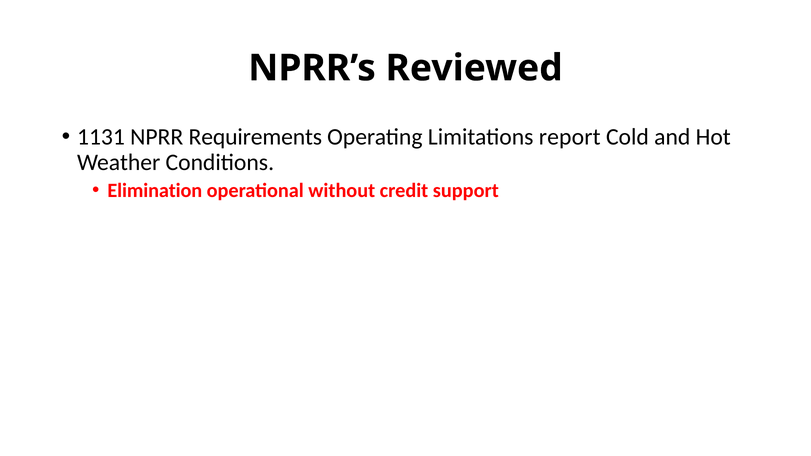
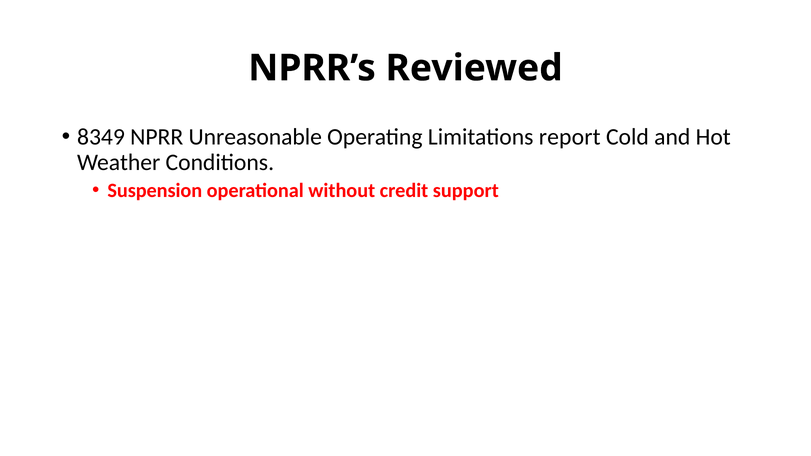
1131: 1131 -> 8349
Requirements: Requirements -> Unreasonable
Elimination: Elimination -> Suspension
